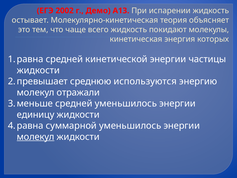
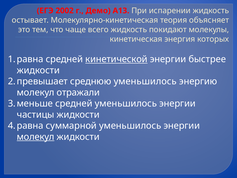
кинетической underline: none -> present
частицы: частицы -> быстрее
среднюю используются: используются -> уменьшилось
единицу: единицу -> частицы
